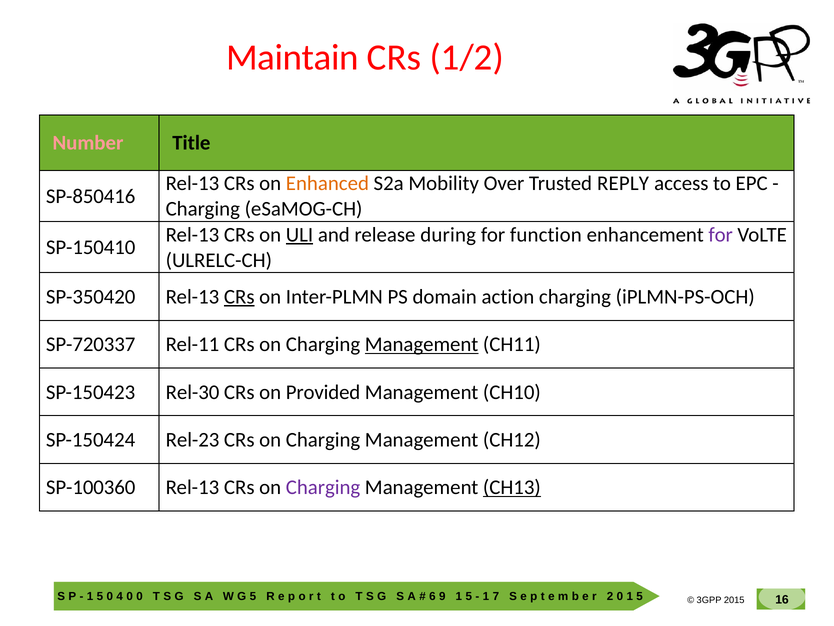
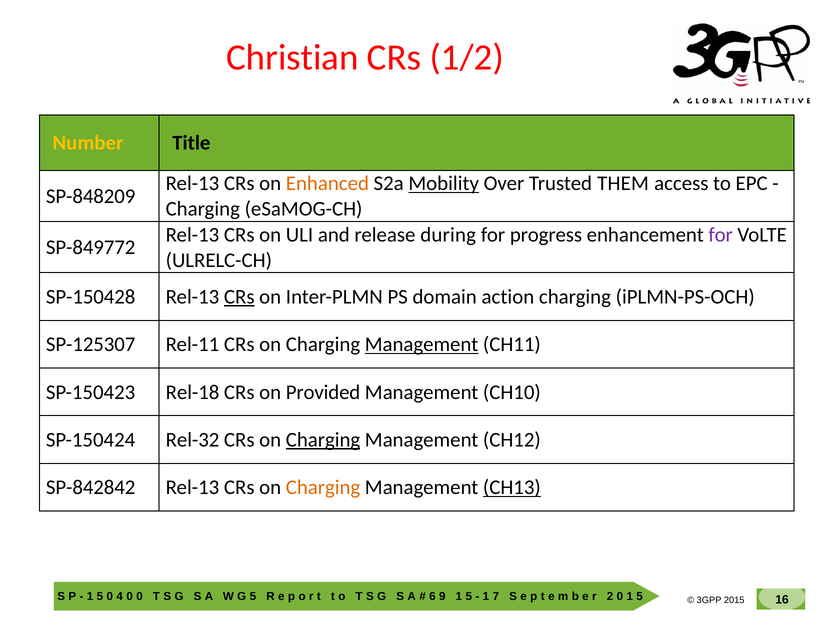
Maintain: Maintain -> Christian
Number colour: pink -> yellow
Mobility underline: none -> present
REPLY: REPLY -> THEM
SP-850416: SP-850416 -> SP-848209
ULI underline: present -> none
function: function -> progress
SP-150410: SP-150410 -> SP-849772
SP-350420: SP-350420 -> SP-150428
SP-720337: SP-720337 -> SP-125307
Rel-30: Rel-30 -> Rel-18
Rel-23: Rel-23 -> Rel-32
Charging at (323, 439) underline: none -> present
SP-100360: SP-100360 -> SP-842842
Charging at (323, 487) colour: purple -> orange
